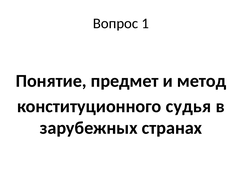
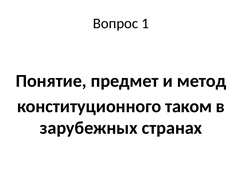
судья: судья -> таком
